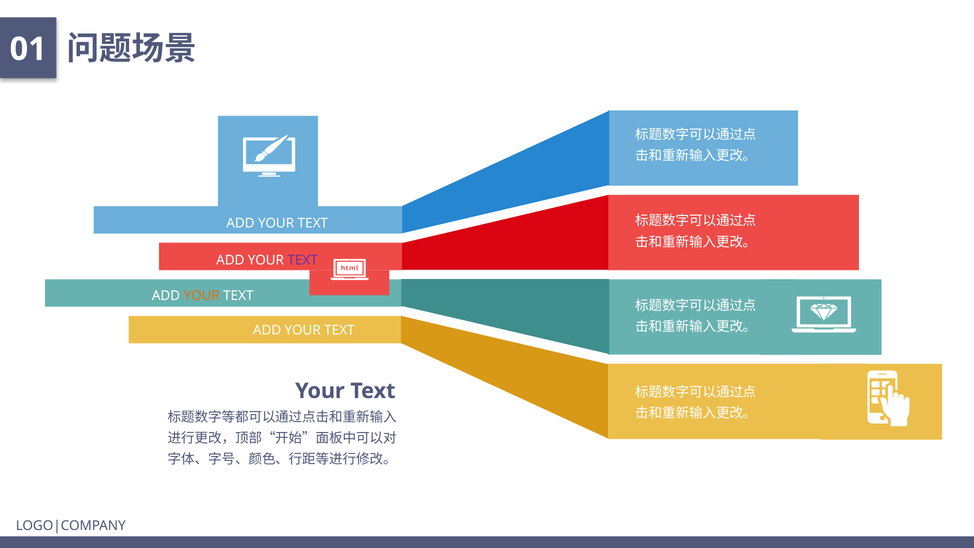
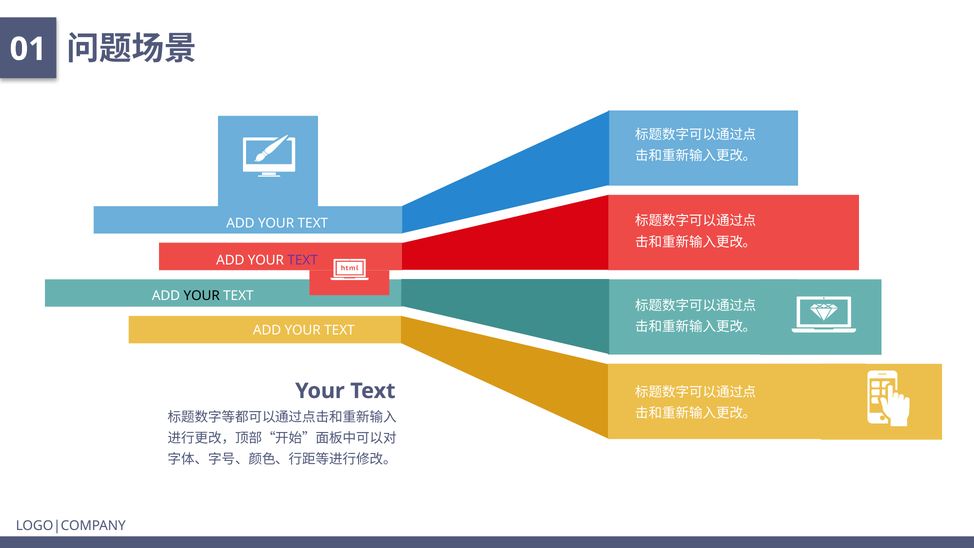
YOUR at (202, 296) colour: orange -> black
